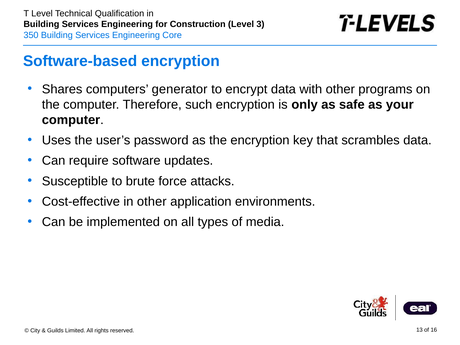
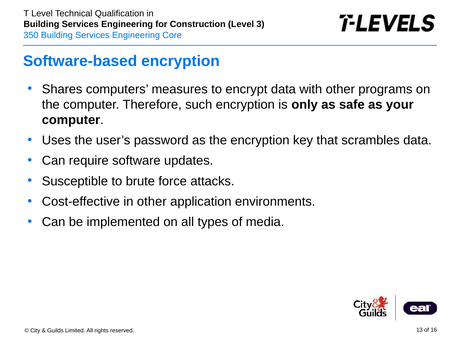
generator: generator -> measures
